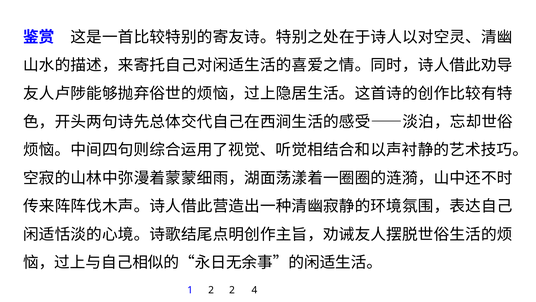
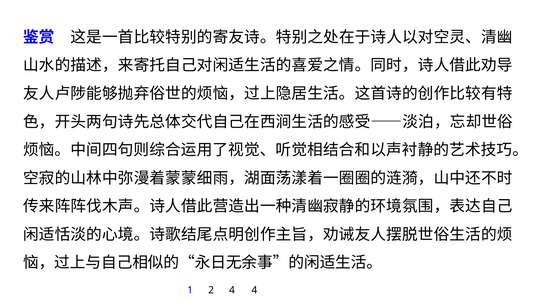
2 2: 2 -> 4
